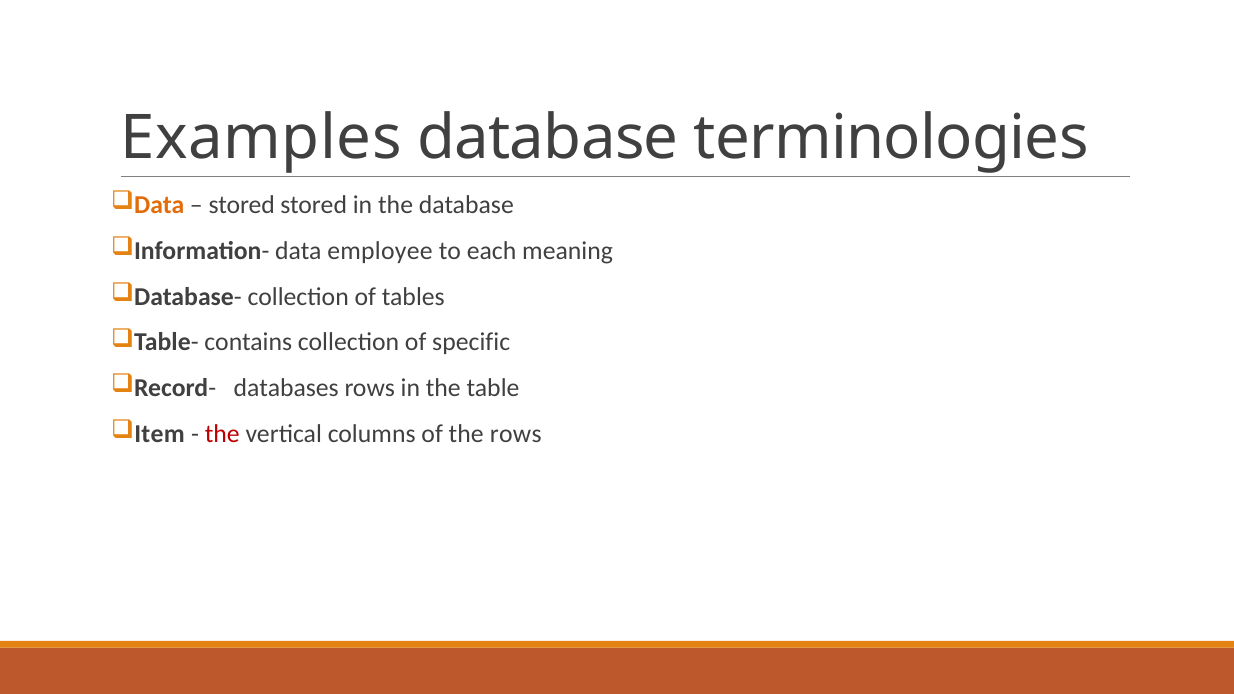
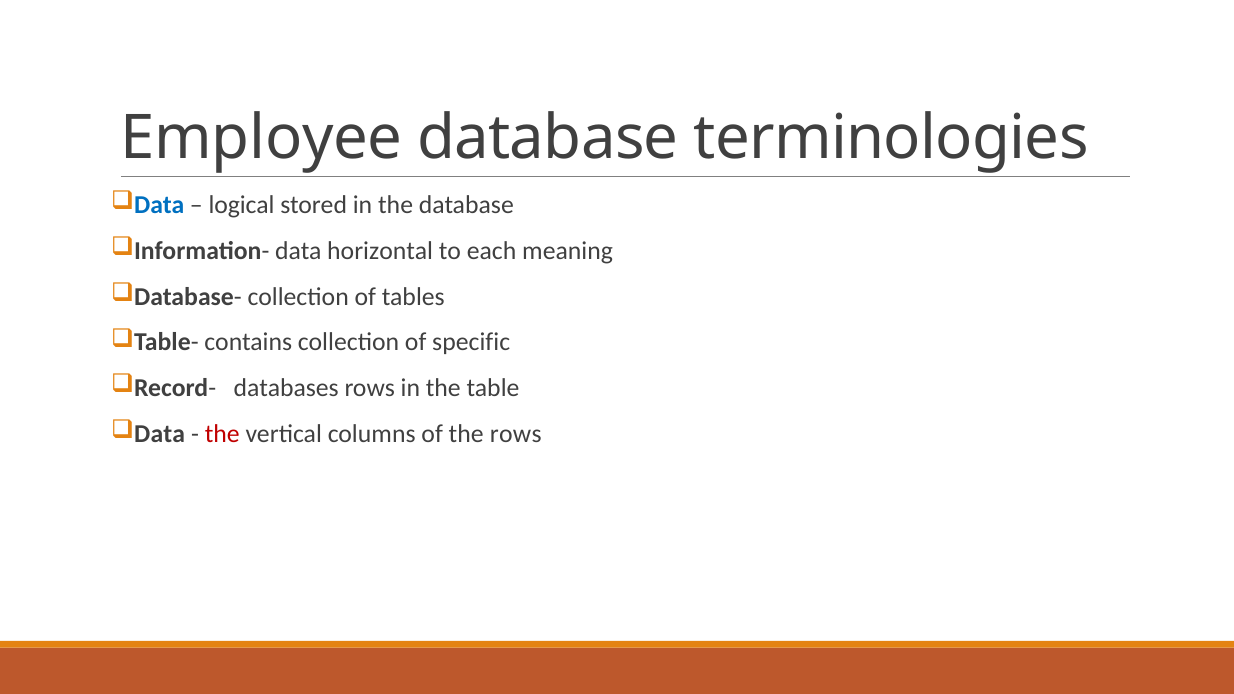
Examples: Examples -> Employee
Data at (159, 205) colour: orange -> blue
stored at (242, 205): stored -> logical
employee: employee -> horizontal
Item at (160, 434): Item -> Data
